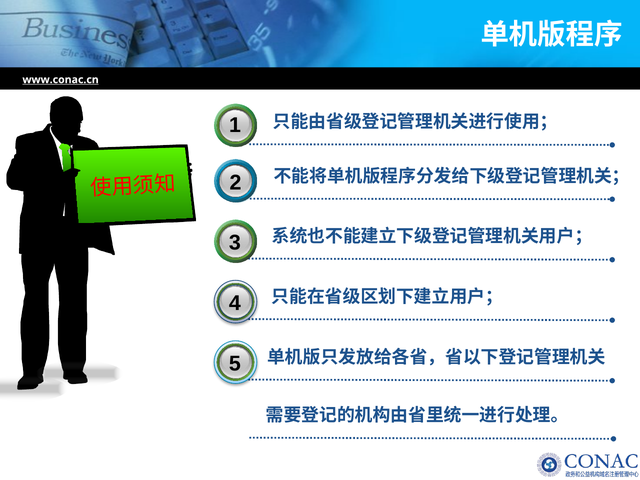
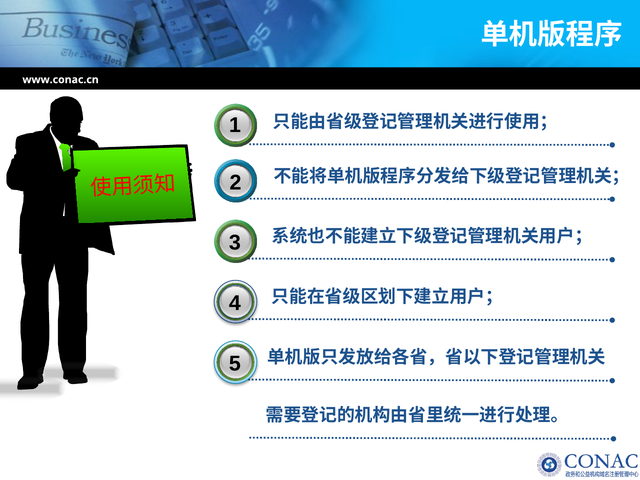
www.conac.cn underline: present -> none
